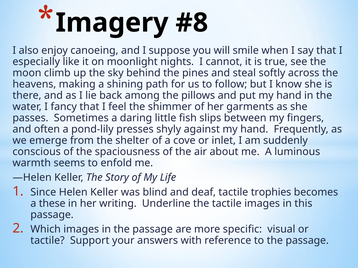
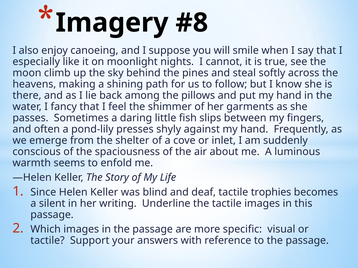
these: these -> silent
